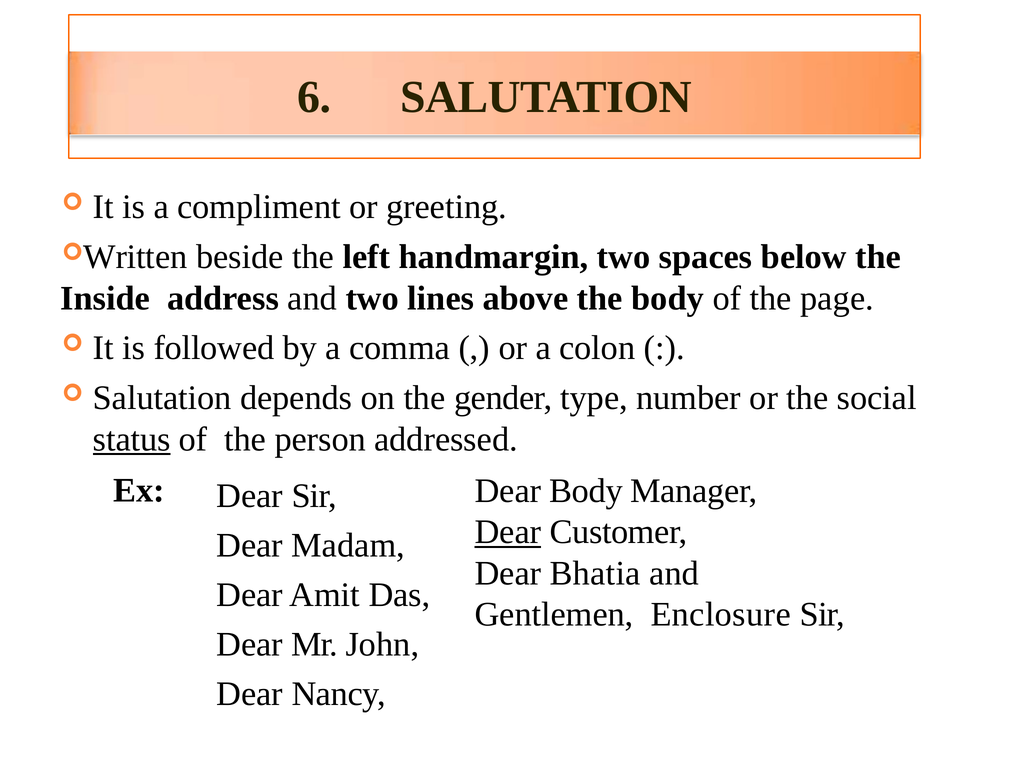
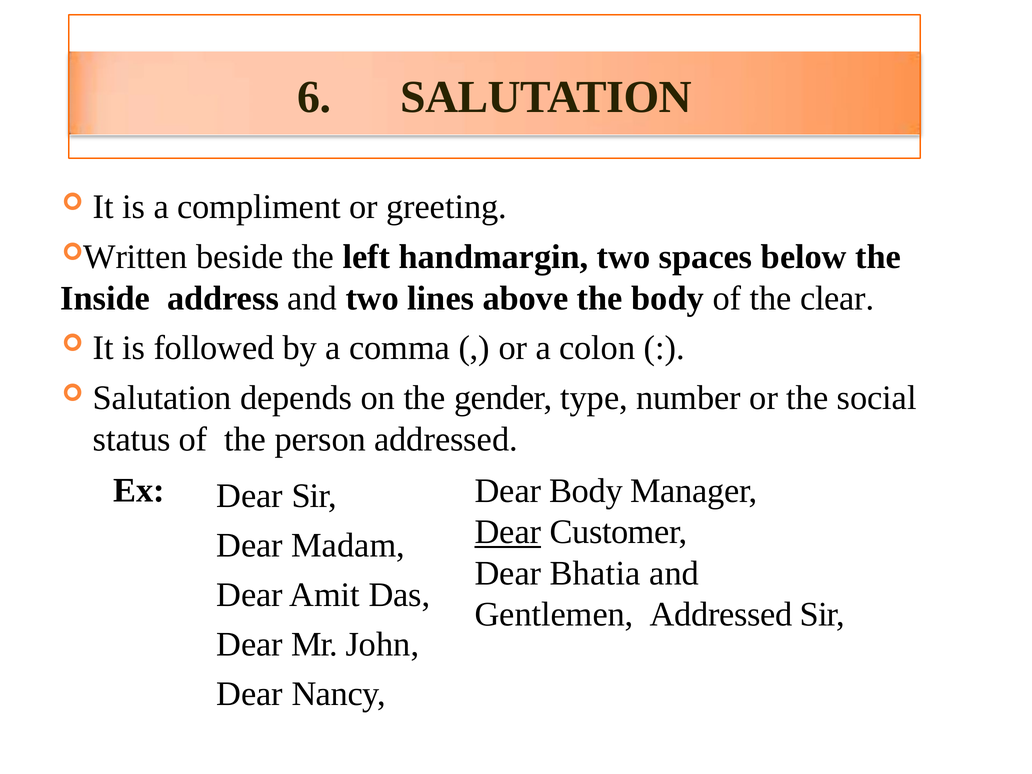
page: page -> clear
status underline: present -> none
Gentlemen Enclosure: Enclosure -> Addressed
